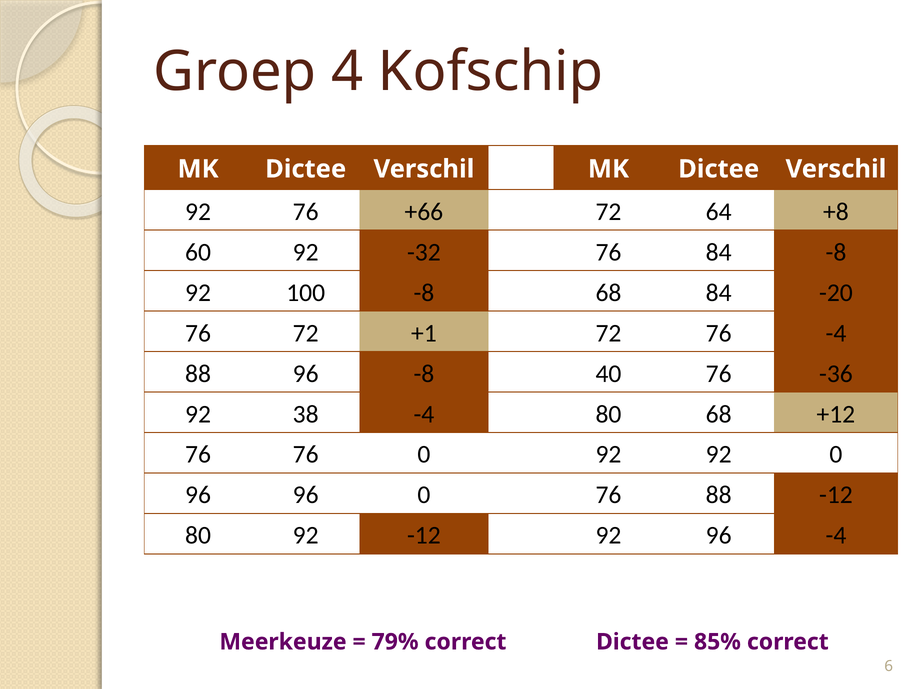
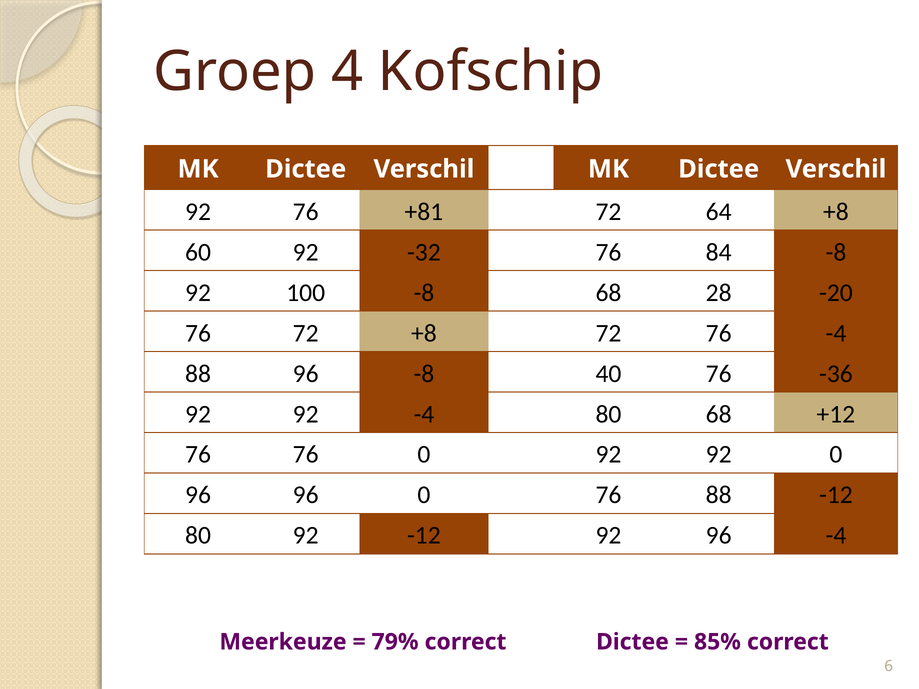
+66: +66 -> +81
68 84: 84 -> 28
72 +1: +1 -> +8
38 at (306, 414): 38 -> 92
